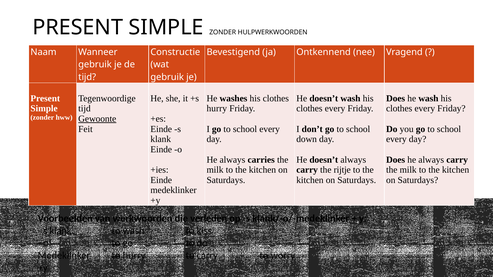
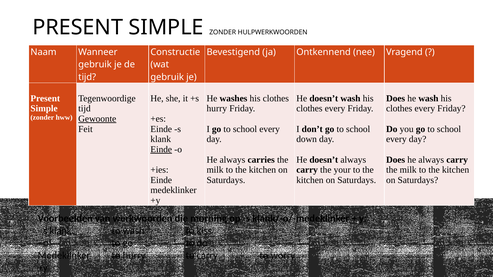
Einde at (161, 150) underline: none -> present
rijtje: rijtje -> your
verleden: verleden -> morning
